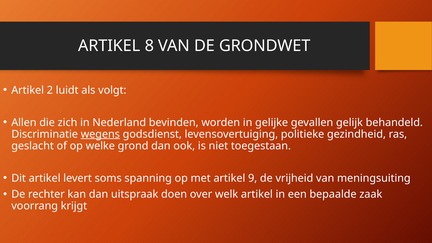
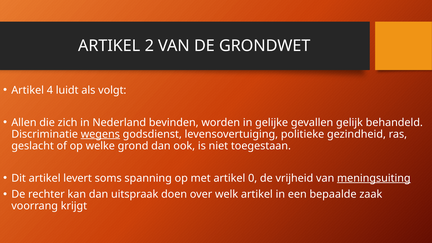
8: 8 -> 2
2: 2 -> 4
9: 9 -> 0
meningsuiting underline: none -> present
